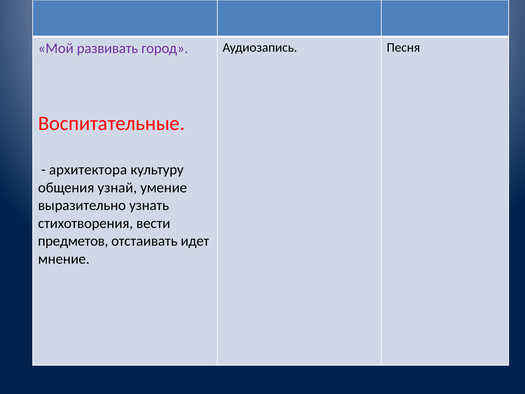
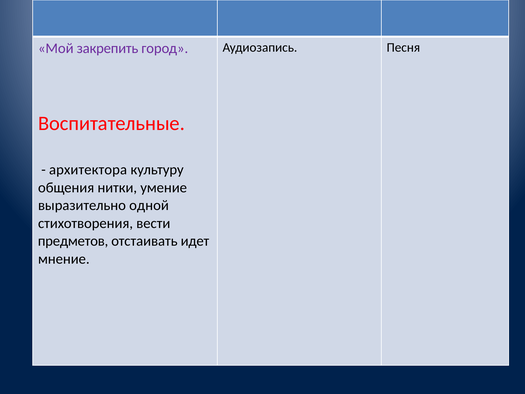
развивать: развивать -> закрепить
узнай: узнай -> нитки
узнать: узнать -> одной
